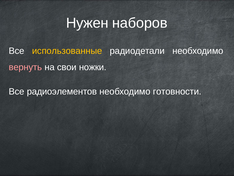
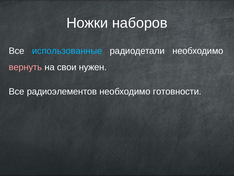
Нужен: Нужен -> Ножки
использованные colour: yellow -> light blue
ножки: ножки -> нужен
